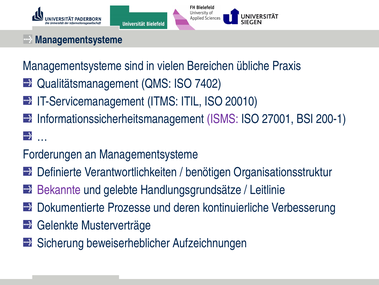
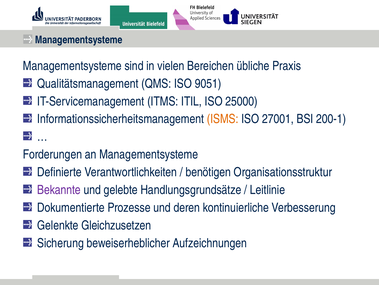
7402: 7402 -> 9051
20010: 20010 -> 25000
ISMS colour: purple -> orange
Musterverträge: Musterverträge -> Gleichzusetzen
